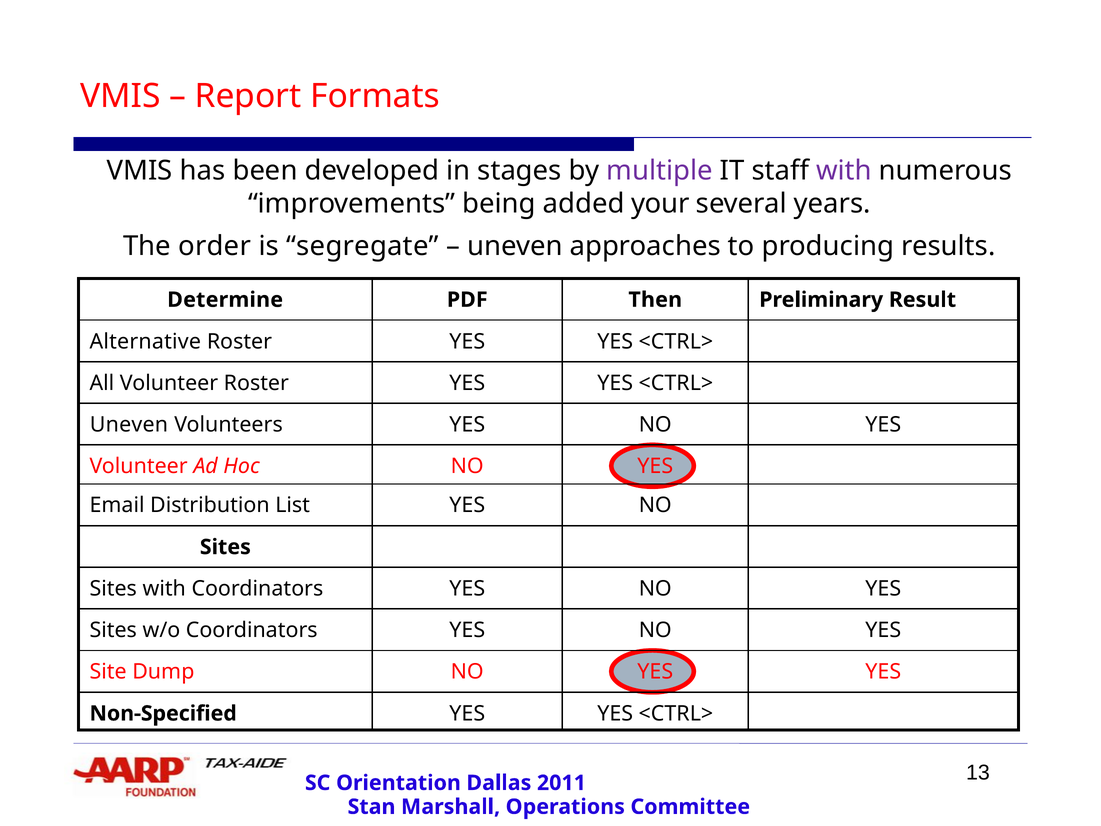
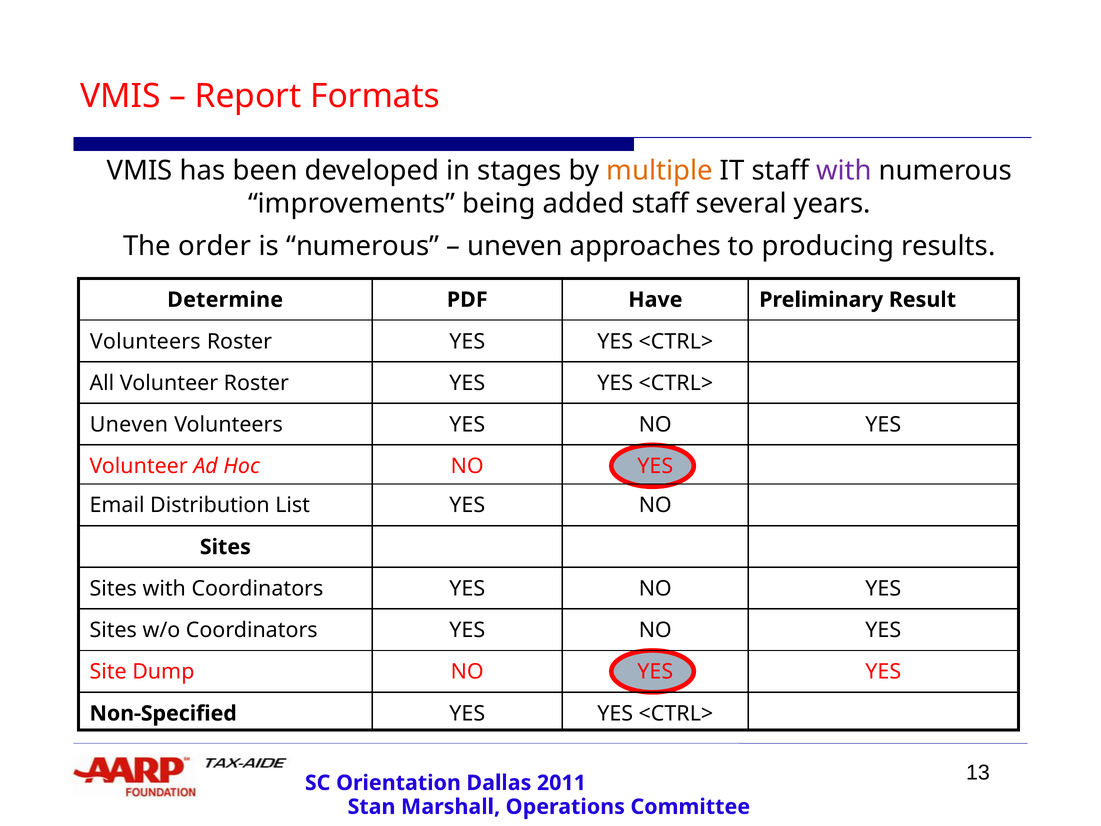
multiple colour: purple -> orange
added your: your -> staff
is segregate: segregate -> numerous
Then: Then -> Have
Alternative at (145, 341): Alternative -> Volunteers
